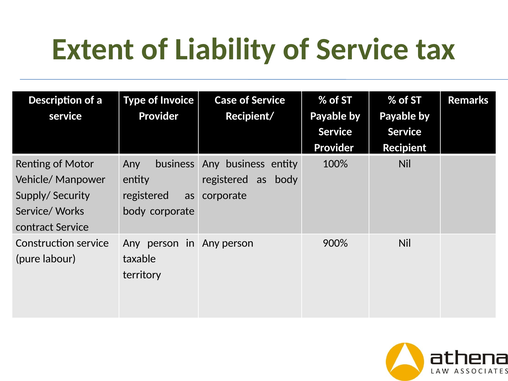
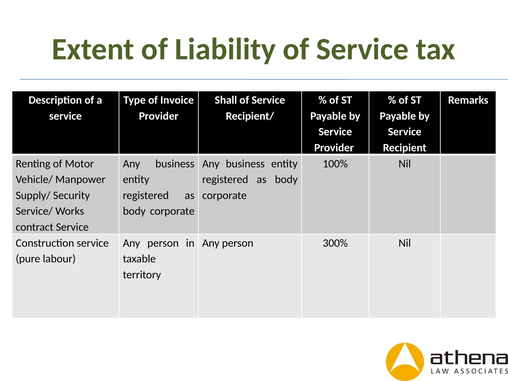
Case: Case -> Shall
900%: 900% -> 300%
